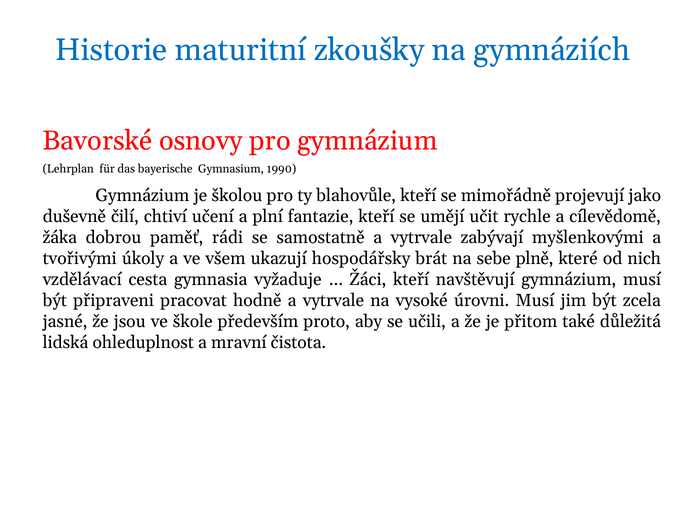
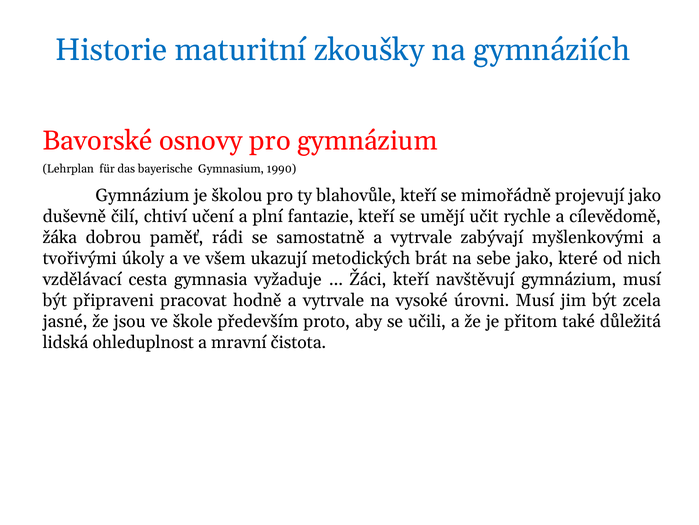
hospodářsky: hospodářsky -> metodických
sebe plně: plně -> jako
